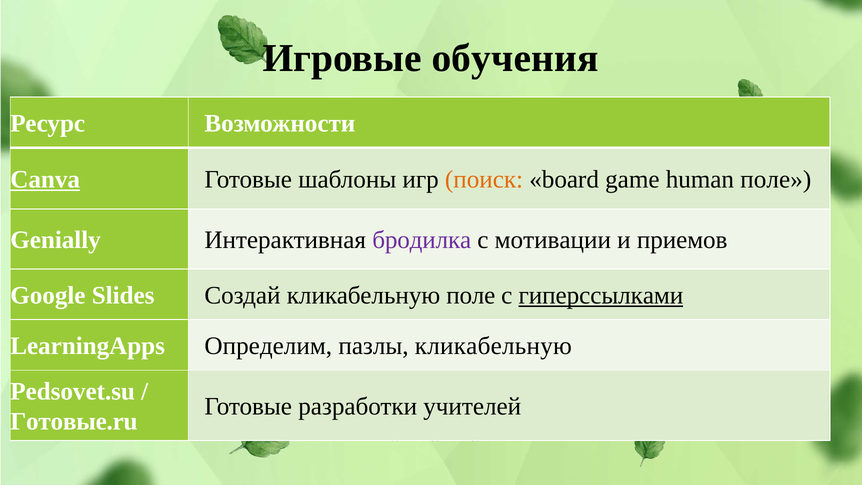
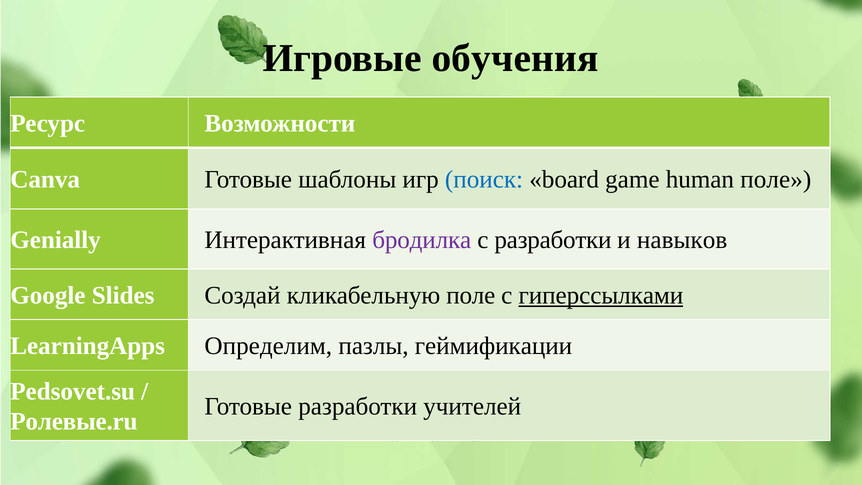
Canva underline: present -> none
поиск colour: orange -> blue
с мотивации: мотивации -> разработки
приемов: приемов -> навыков
пазлы кликабельную: кликабельную -> геймификации
Готовые.ru: Готовые.ru -> Ролевые.ru
